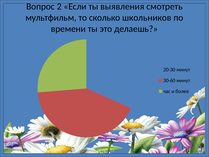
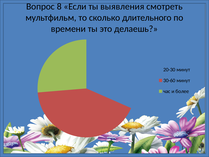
2: 2 -> 8
школьников: школьников -> длительного
